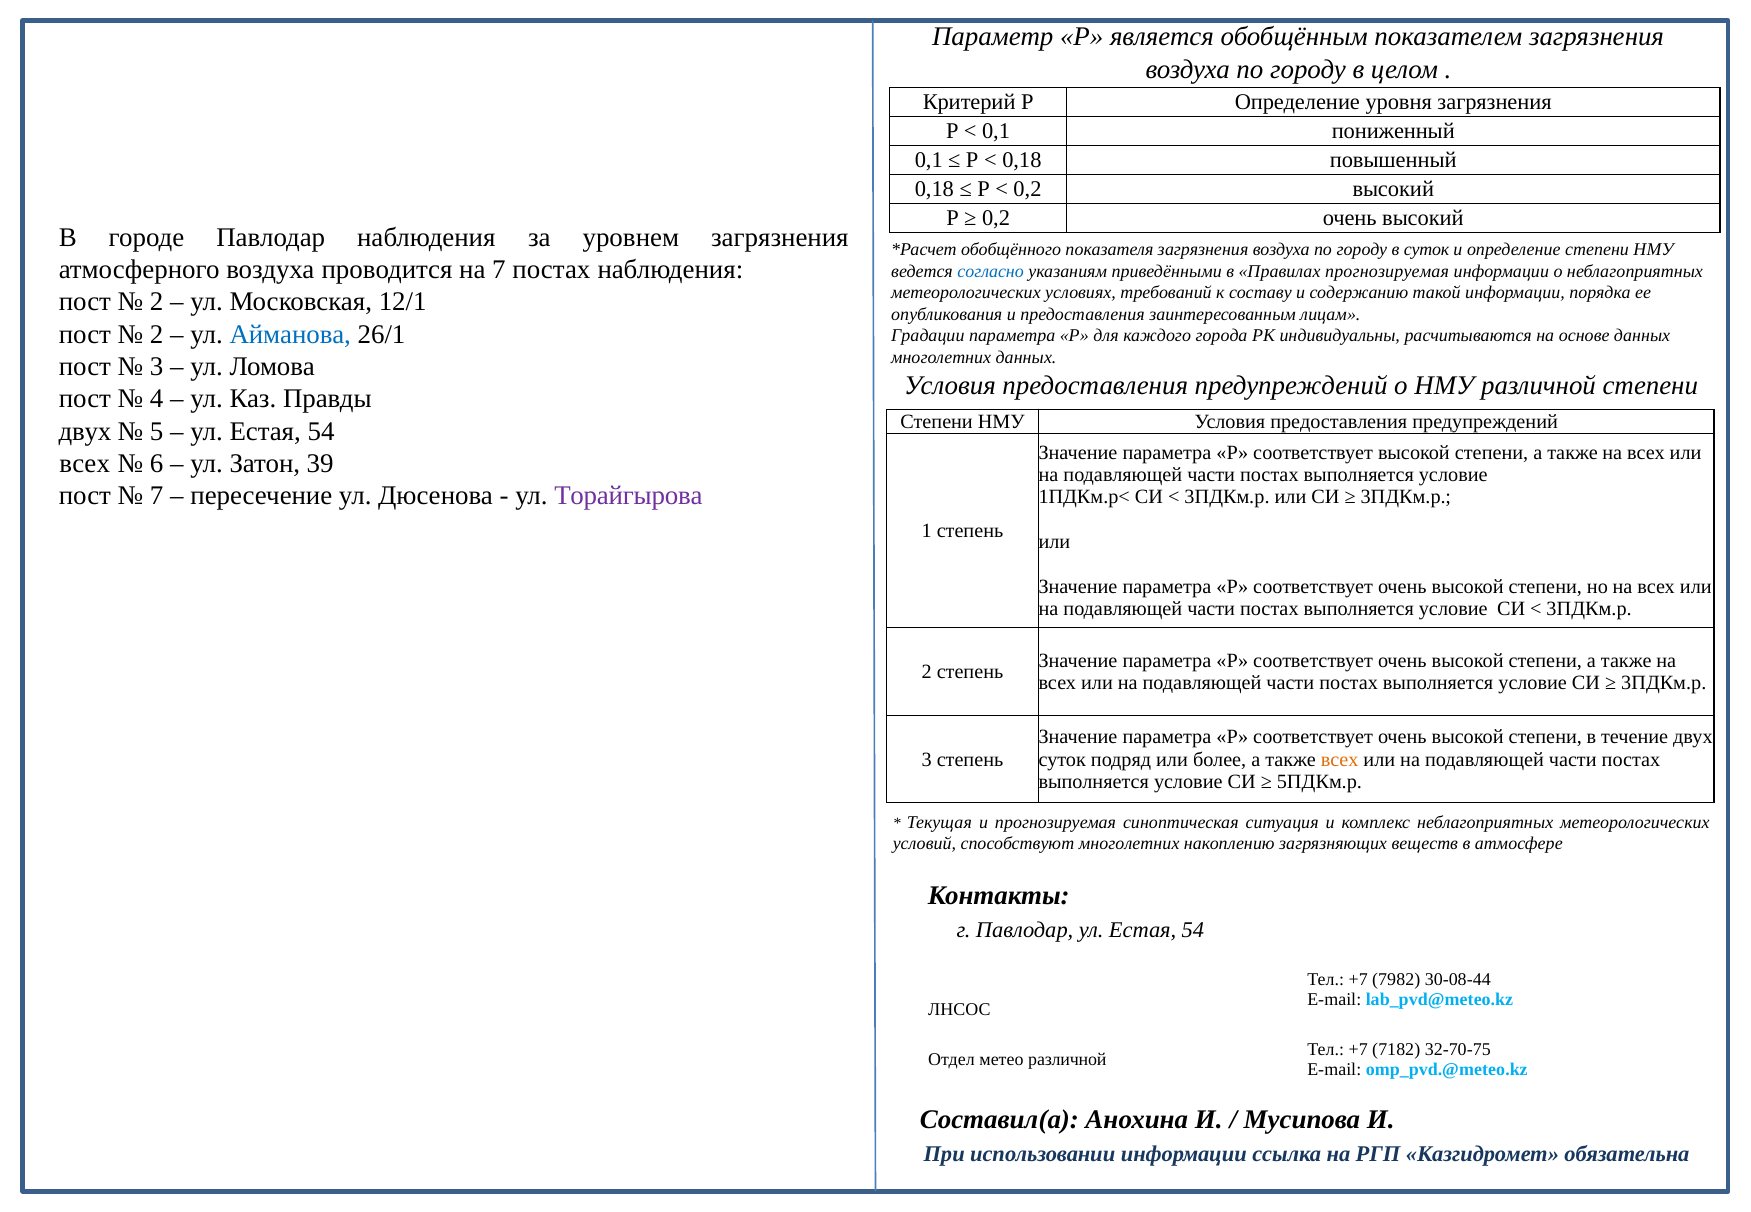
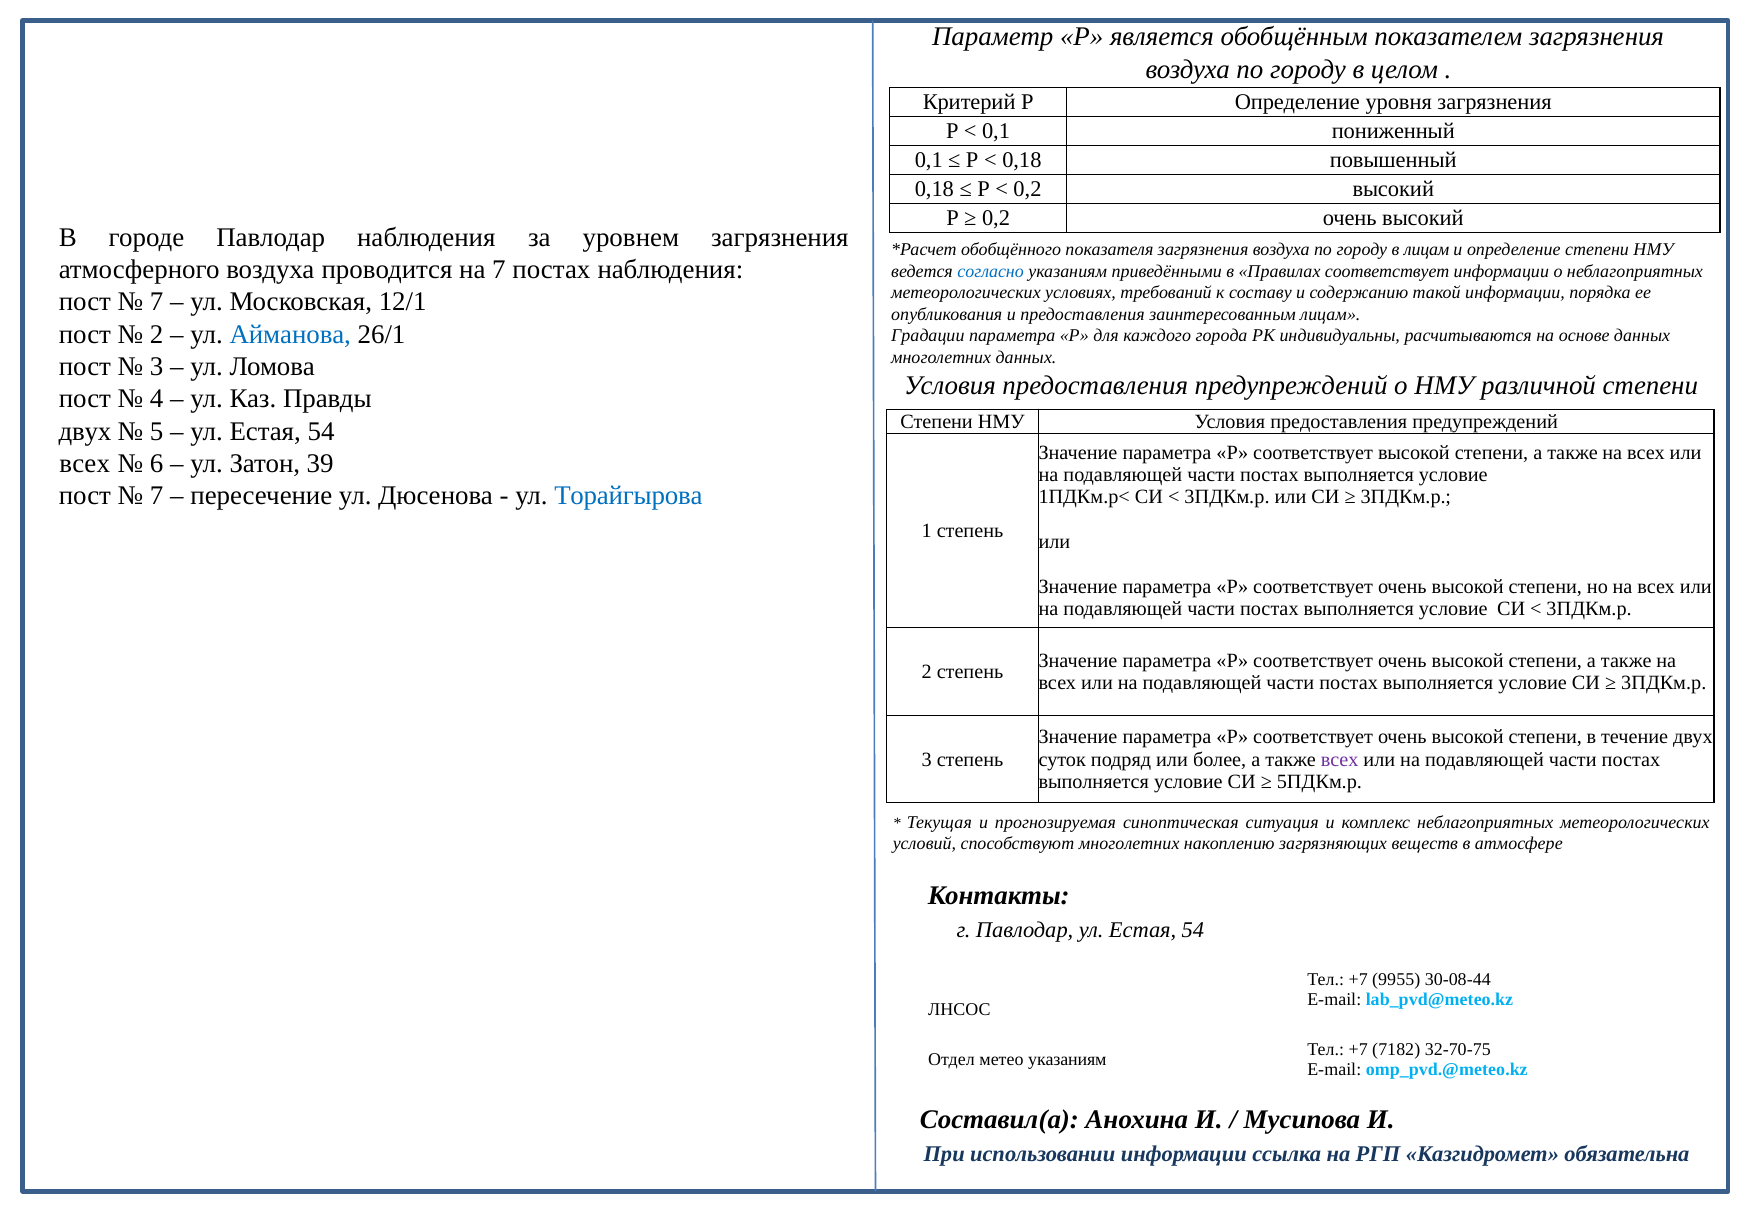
в суток: суток -> лицам
Правилах прогнозируемая: прогнозируемая -> соответствует
2 at (157, 302): 2 -> 7
Торайгырова colour: purple -> blue
всех at (1340, 760) colour: orange -> purple
7982: 7982 -> 9955
метео различной: различной -> указаниям
